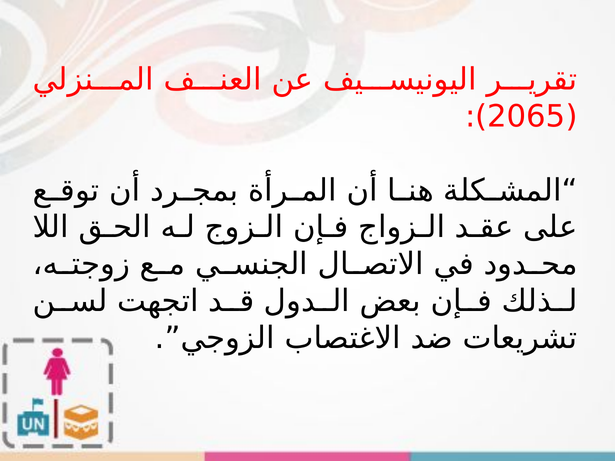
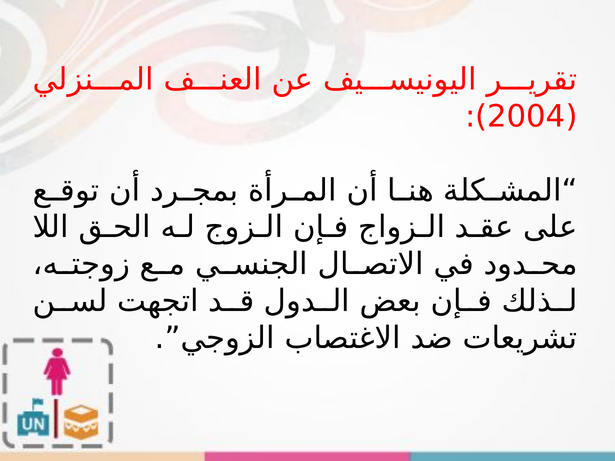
2065: 2065 -> 2004
